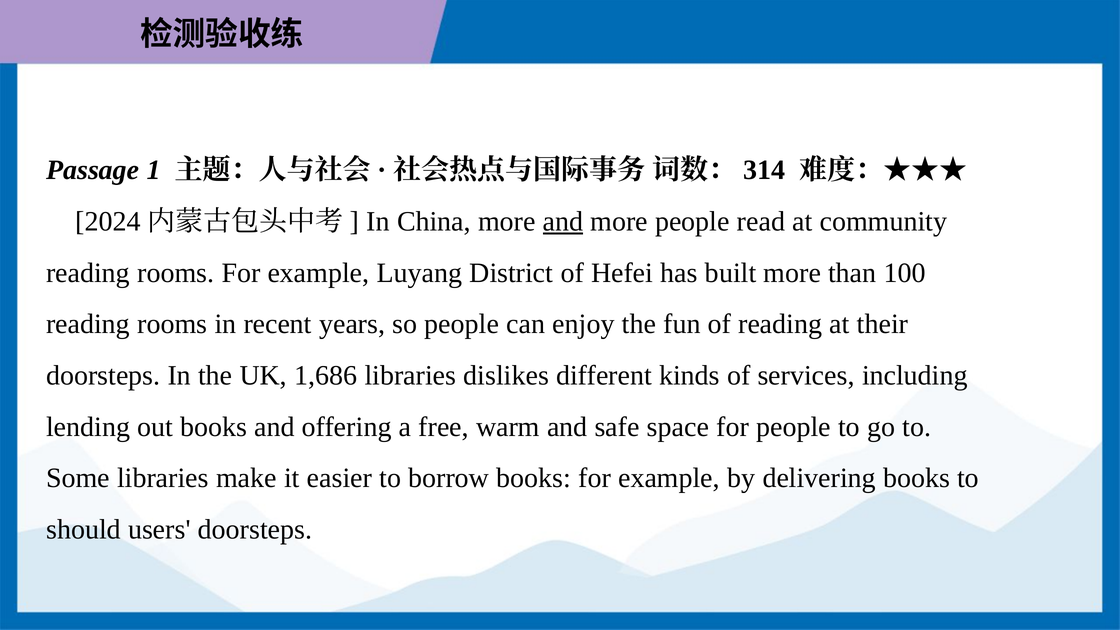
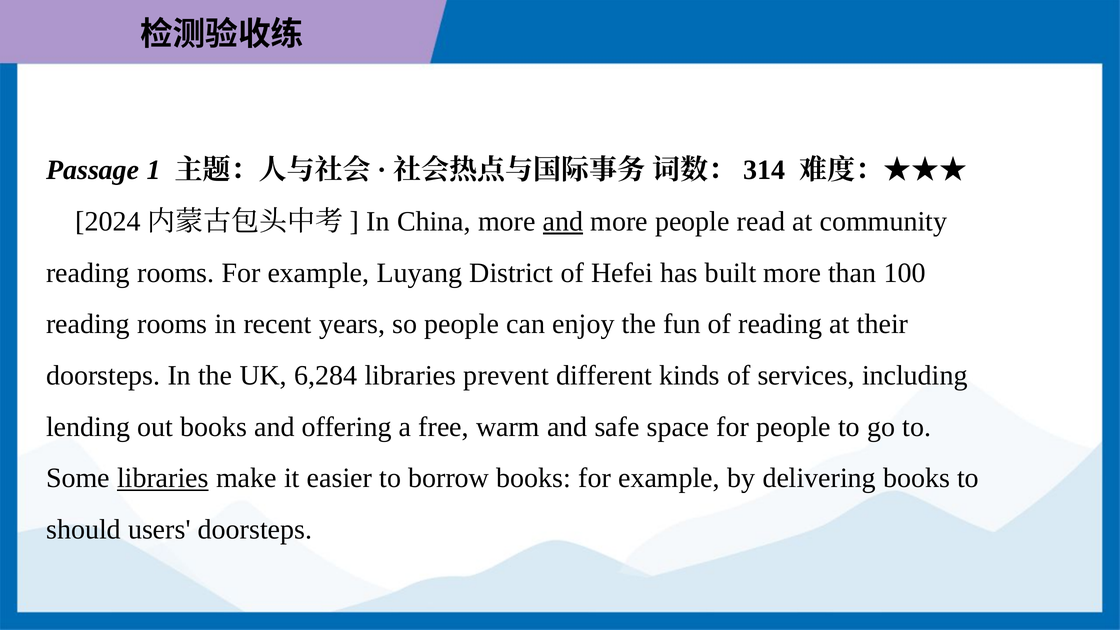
1,686: 1,686 -> 6,284
dislikes: dislikes -> prevent
libraries at (163, 478) underline: none -> present
